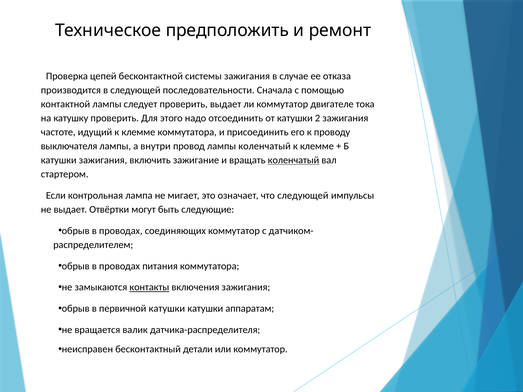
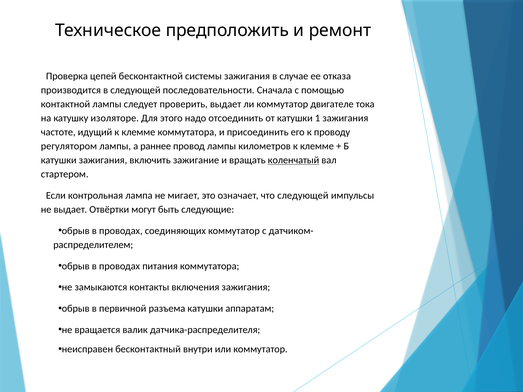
катушку проверить: проверить -> изоляторе
2: 2 -> 1
выключателя: выключателя -> регулятором
внутри: внутри -> раннее
лампы коленчатый: коленчатый -> километров
контакты underline: present -> none
первичной катушки: катушки -> разъема
детали: детали -> внутри
